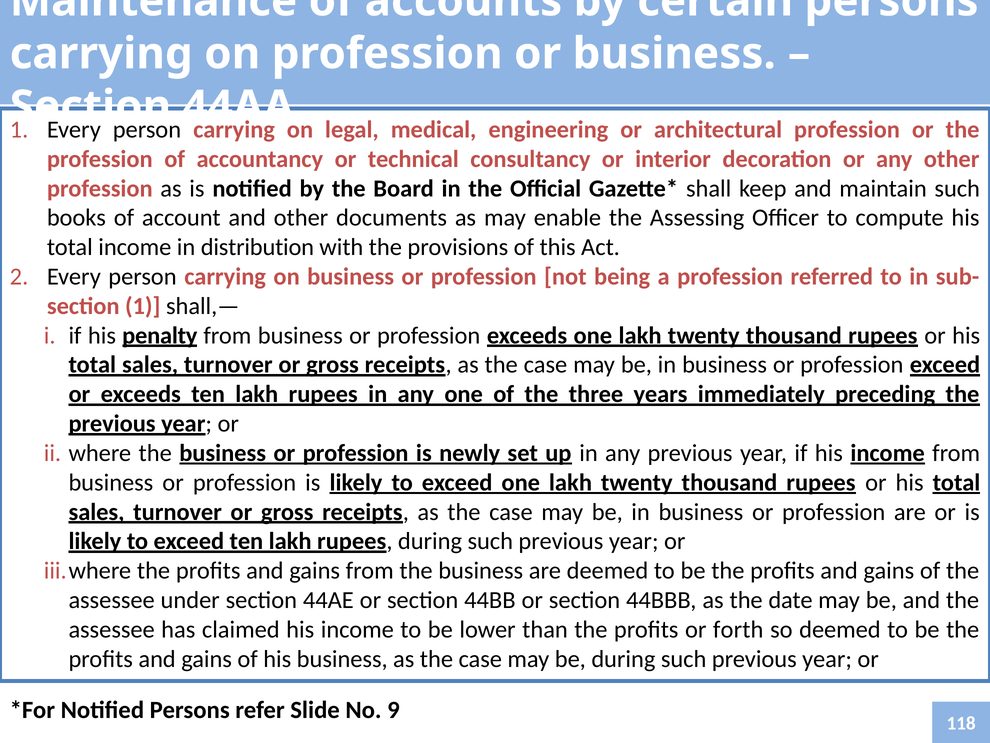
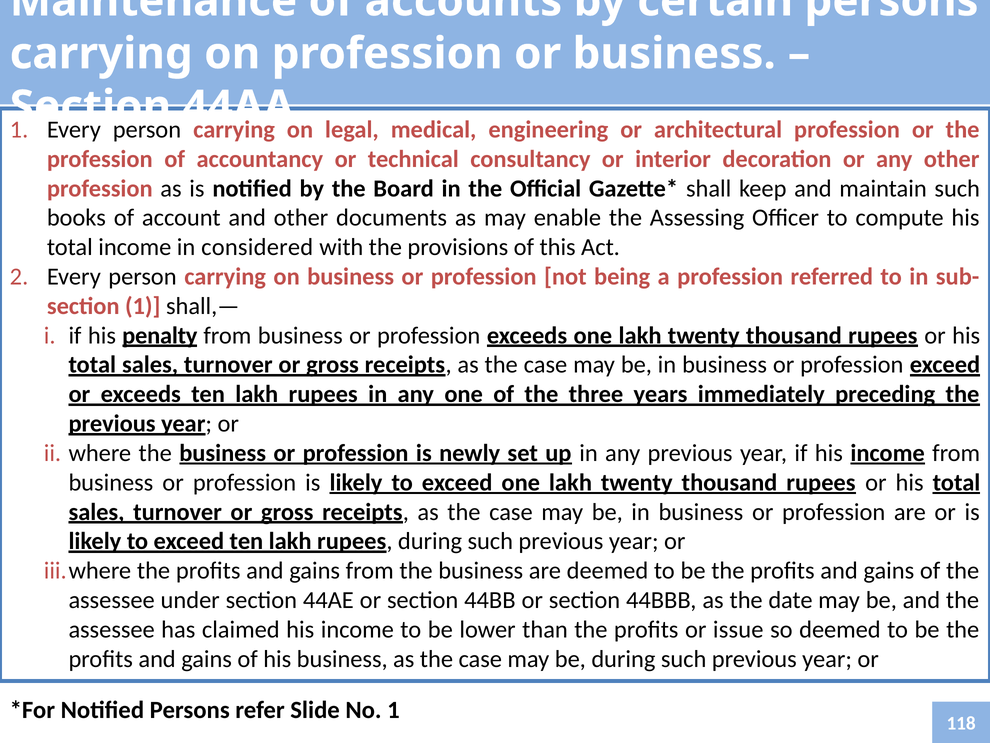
distribution: distribution -> considered
forth: forth -> issue
No 9: 9 -> 1
